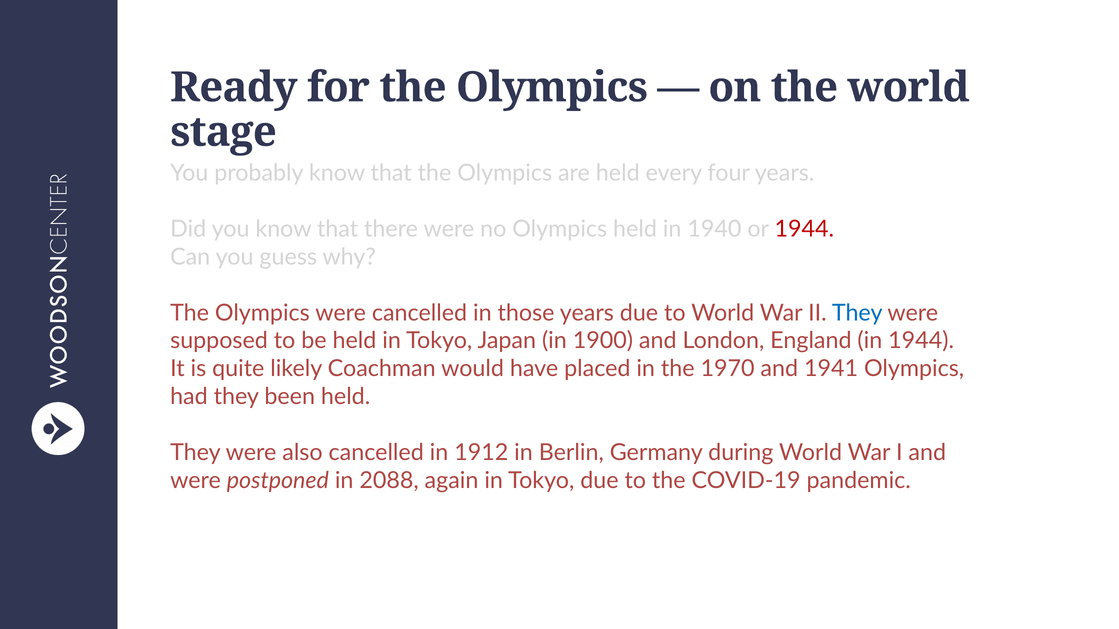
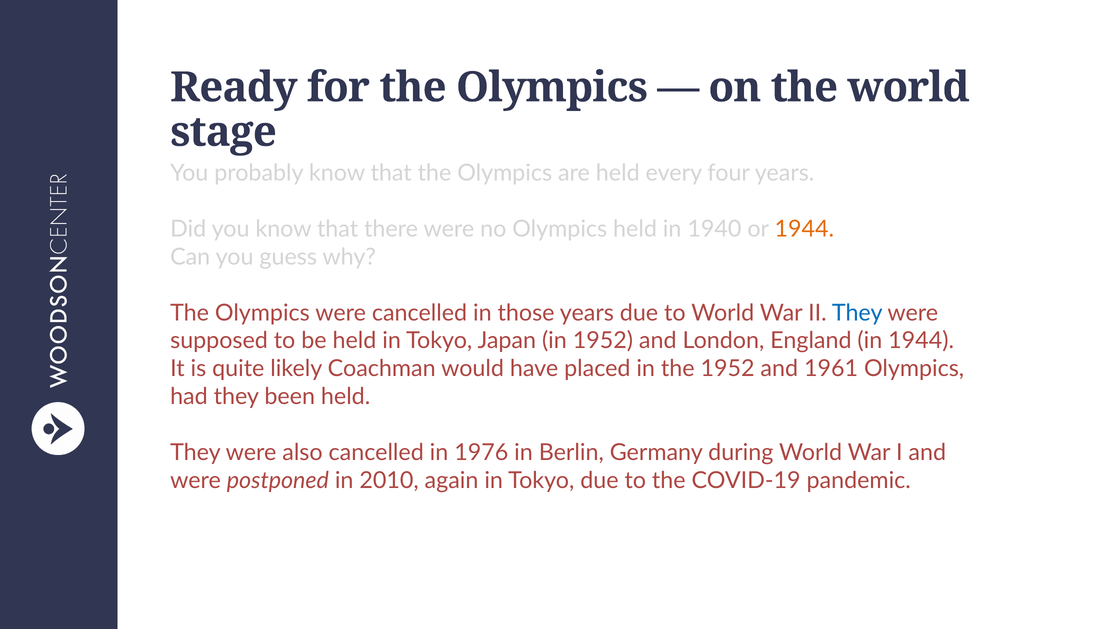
1944 at (804, 229) colour: red -> orange
in 1900: 1900 -> 1952
the 1970: 1970 -> 1952
1941: 1941 -> 1961
1912: 1912 -> 1976
2088: 2088 -> 2010
